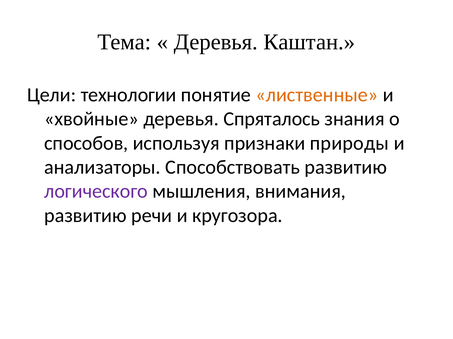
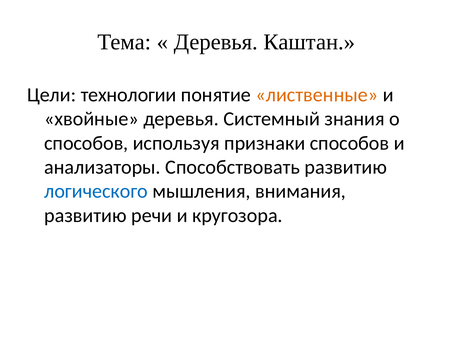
Спряталось: Спряталось -> Системный
признаки природы: природы -> способов
логического colour: purple -> blue
